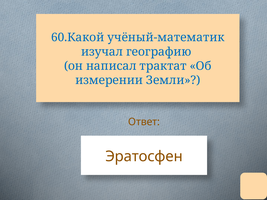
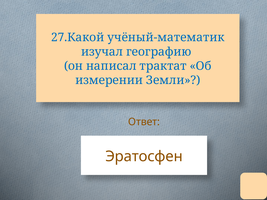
60.Какой: 60.Какой -> 27.Какой
